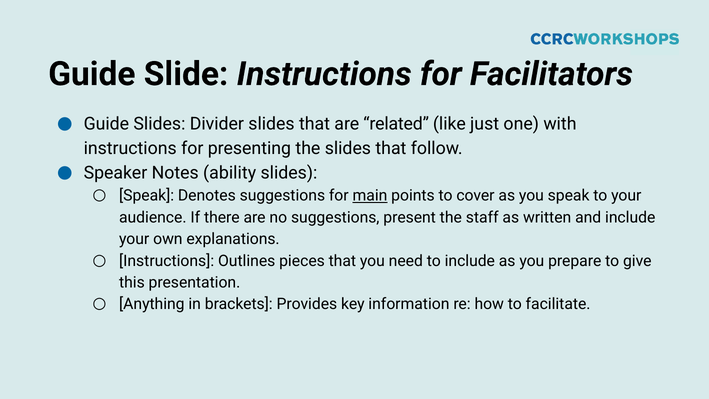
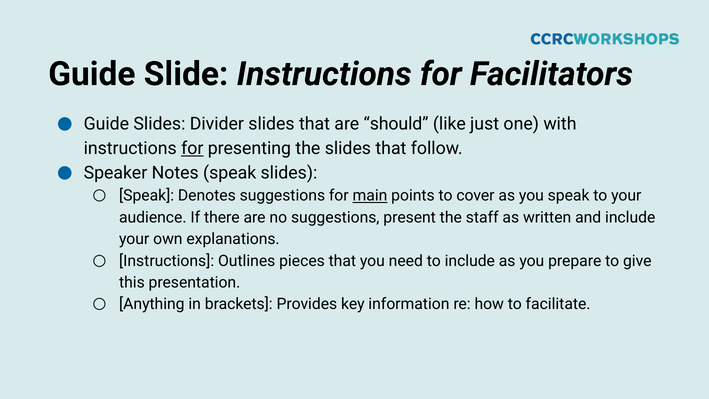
related: related -> should
for at (192, 148) underline: none -> present
Notes ability: ability -> speak
